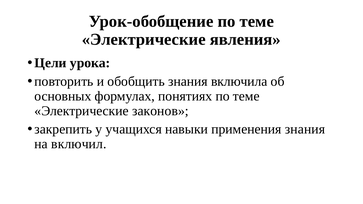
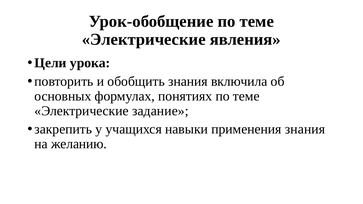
законов: законов -> задание
включил: включил -> желанию
